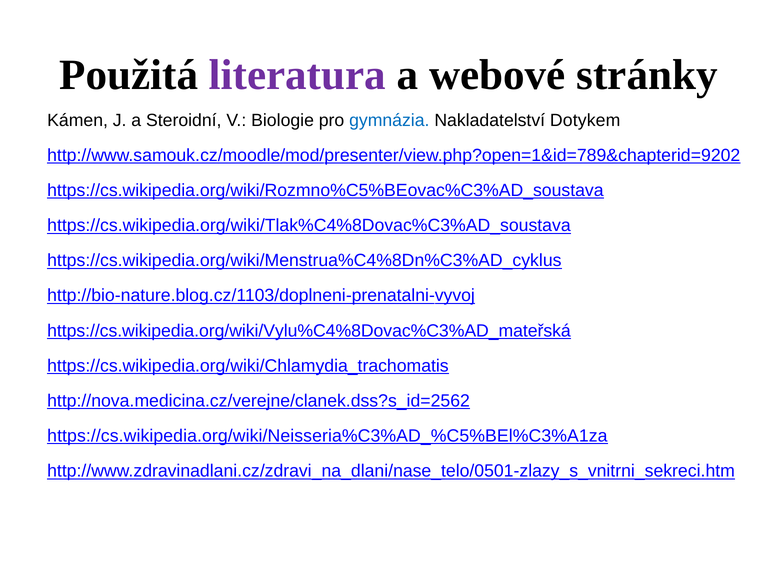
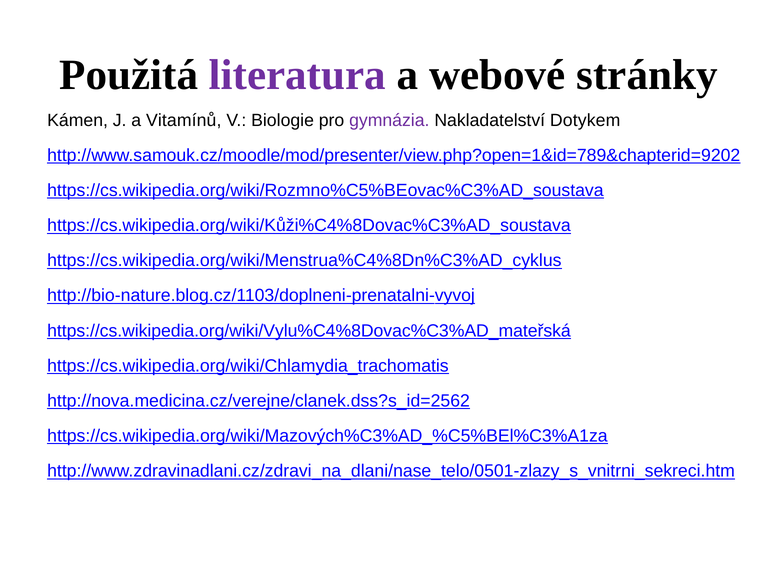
Steroidní: Steroidní -> Vitamínů
gymnázia colour: blue -> purple
https://cs.wikipedia.org/wiki/Tlak%C4%8Dovac%C3%AD_soustava: https://cs.wikipedia.org/wiki/Tlak%C4%8Dovac%C3%AD_soustava -> https://cs.wikipedia.org/wiki/Kůži%C4%8Dovac%C3%AD_soustava
https://cs.wikipedia.org/wiki/Neisseria%C3%AD_%C5%BEl%C3%A1za: https://cs.wikipedia.org/wiki/Neisseria%C3%AD_%C5%BEl%C3%A1za -> https://cs.wikipedia.org/wiki/Mazových%C3%AD_%C5%BEl%C3%A1za
